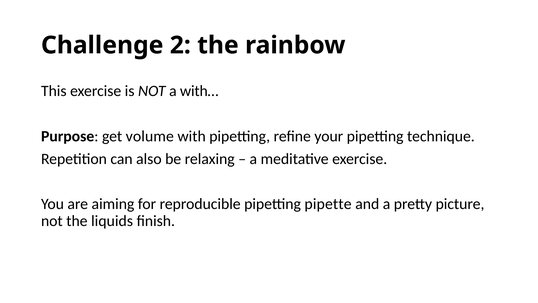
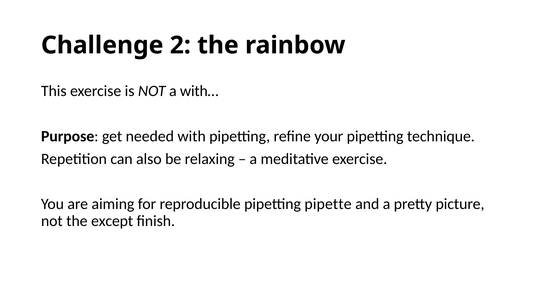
volume: volume -> needed
liquids: liquids -> except
